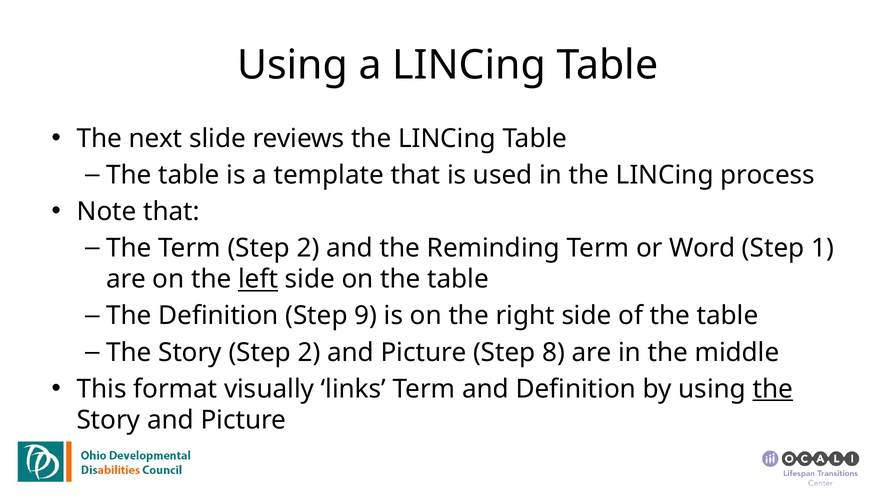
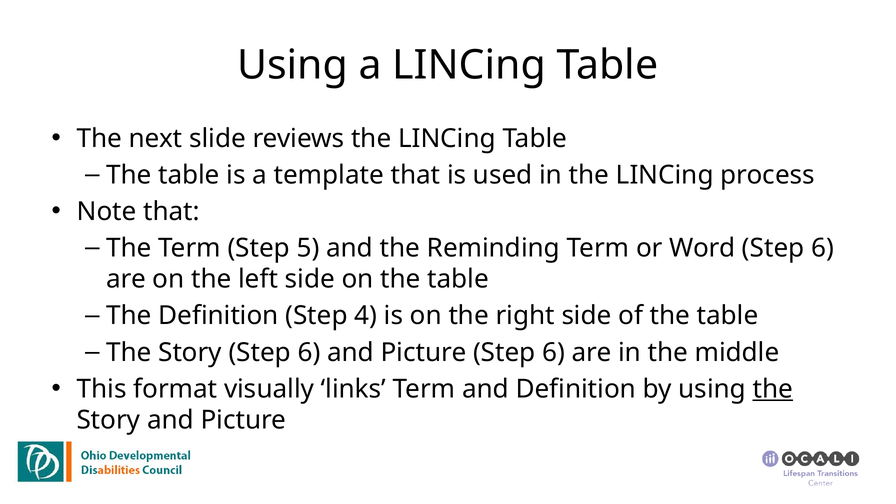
Term Step 2: 2 -> 5
Word Step 1: 1 -> 6
left underline: present -> none
9: 9 -> 4
Story Step 2: 2 -> 6
Picture Step 8: 8 -> 6
